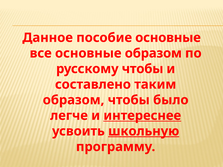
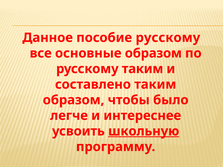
пособие основные: основные -> русскому
русскому чтобы: чтобы -> таким
интереснее underline: present -> none
